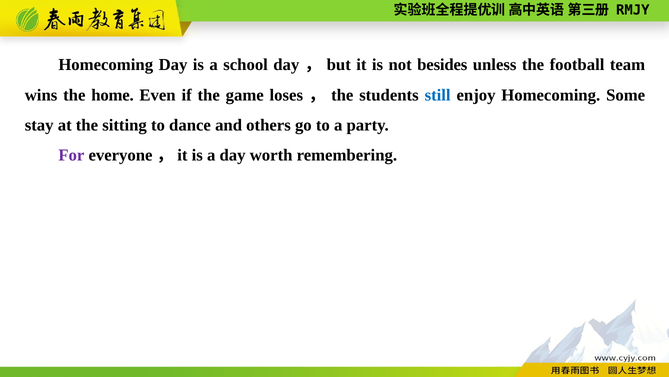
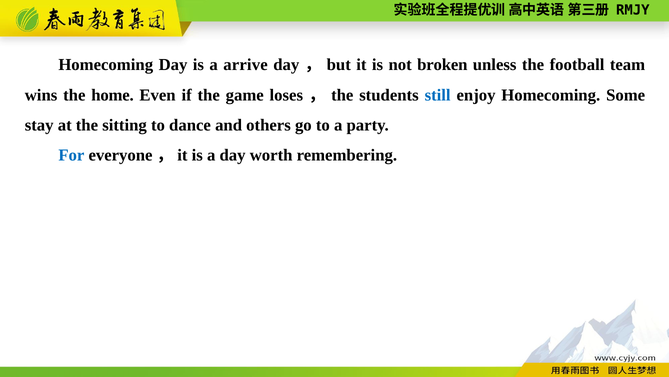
school: school -> arrive
besides: besides -> broken
For colour: purple -> blue
